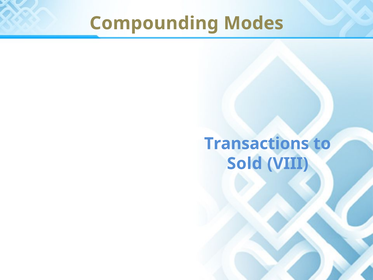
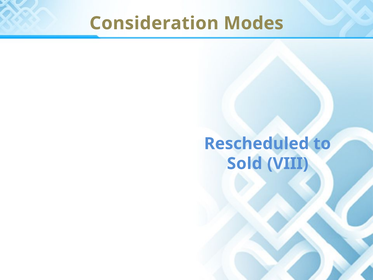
Compounding: Compounding -> Consideration
Transactions: Transactions -> Rescheduled
